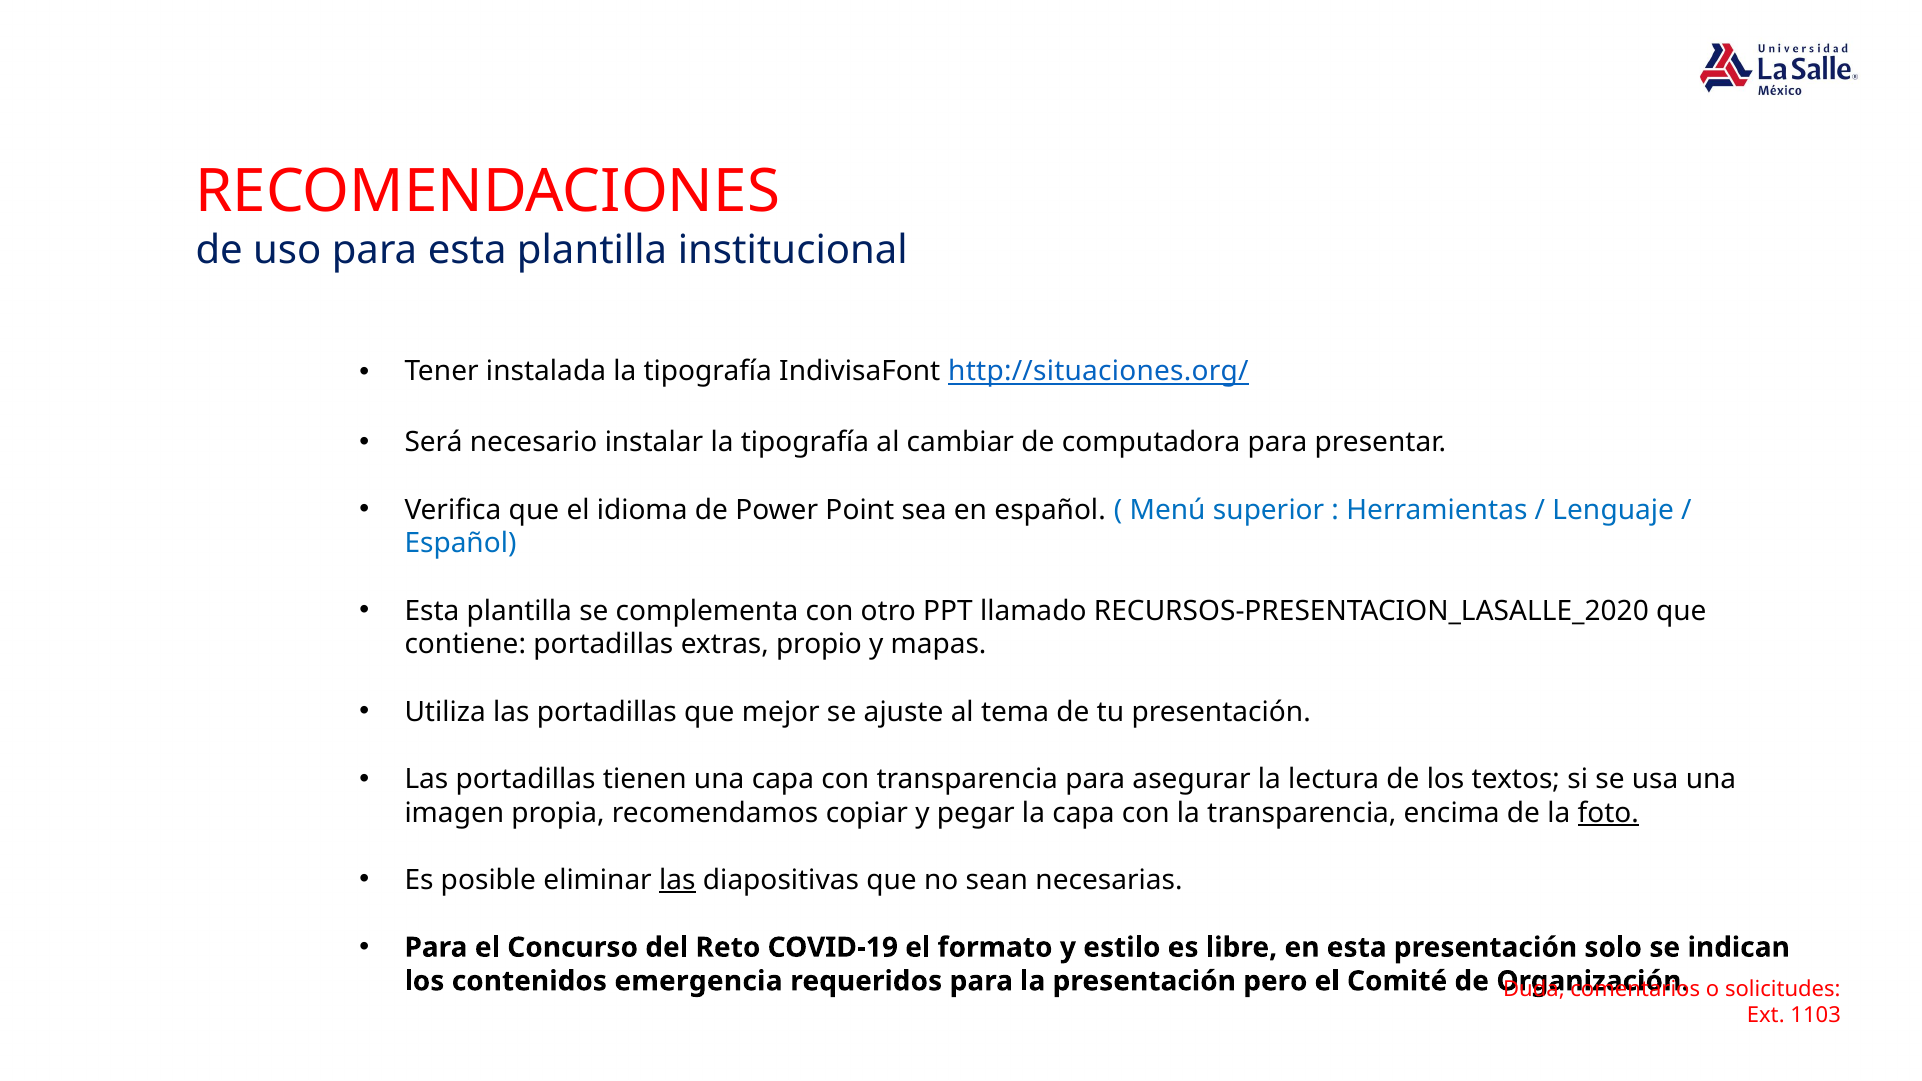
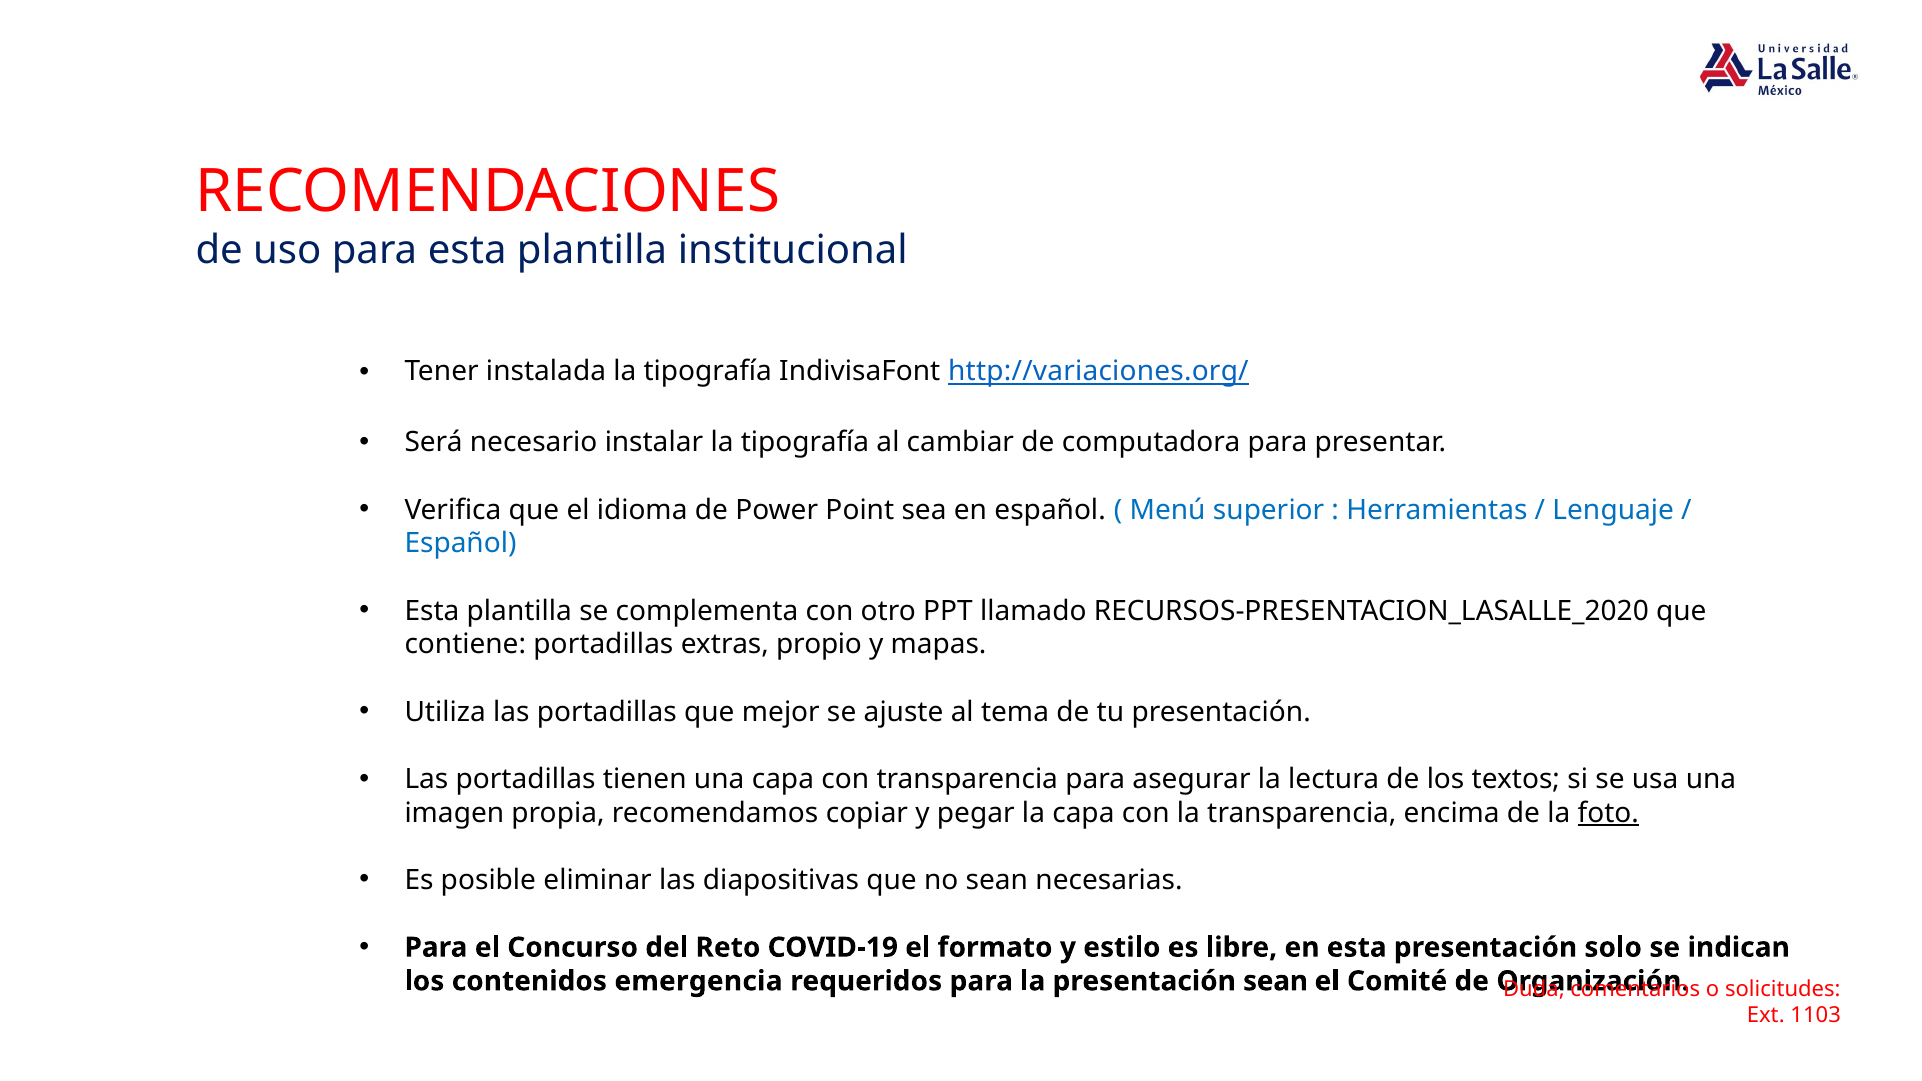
http://situaciones.org/: http://situaciones.org/ -> http://variaciones.org/
las at (677, 880) underline: present -> none
presentación pero: pero -> sean
